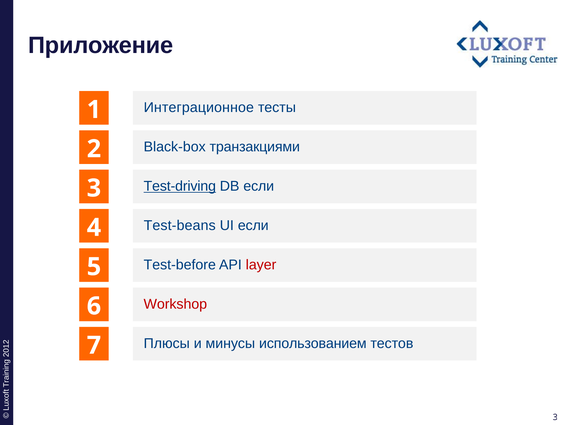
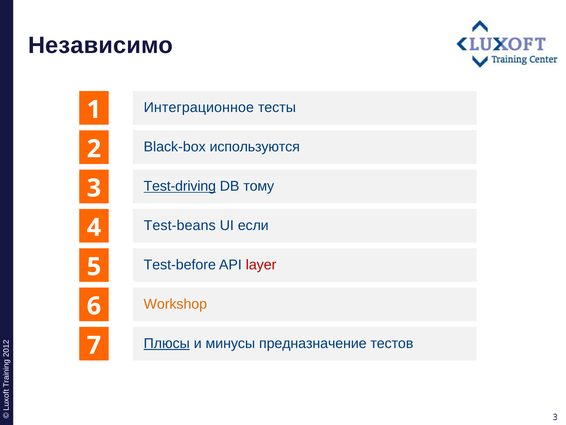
Приложение: Приложение -> Независимо
транзакциями: транзакциями -> используются
DB если: если -> тому
Workshop colour: red -> orange
Плюсы underline: none -> present
использованием: использованием -> предназначение
